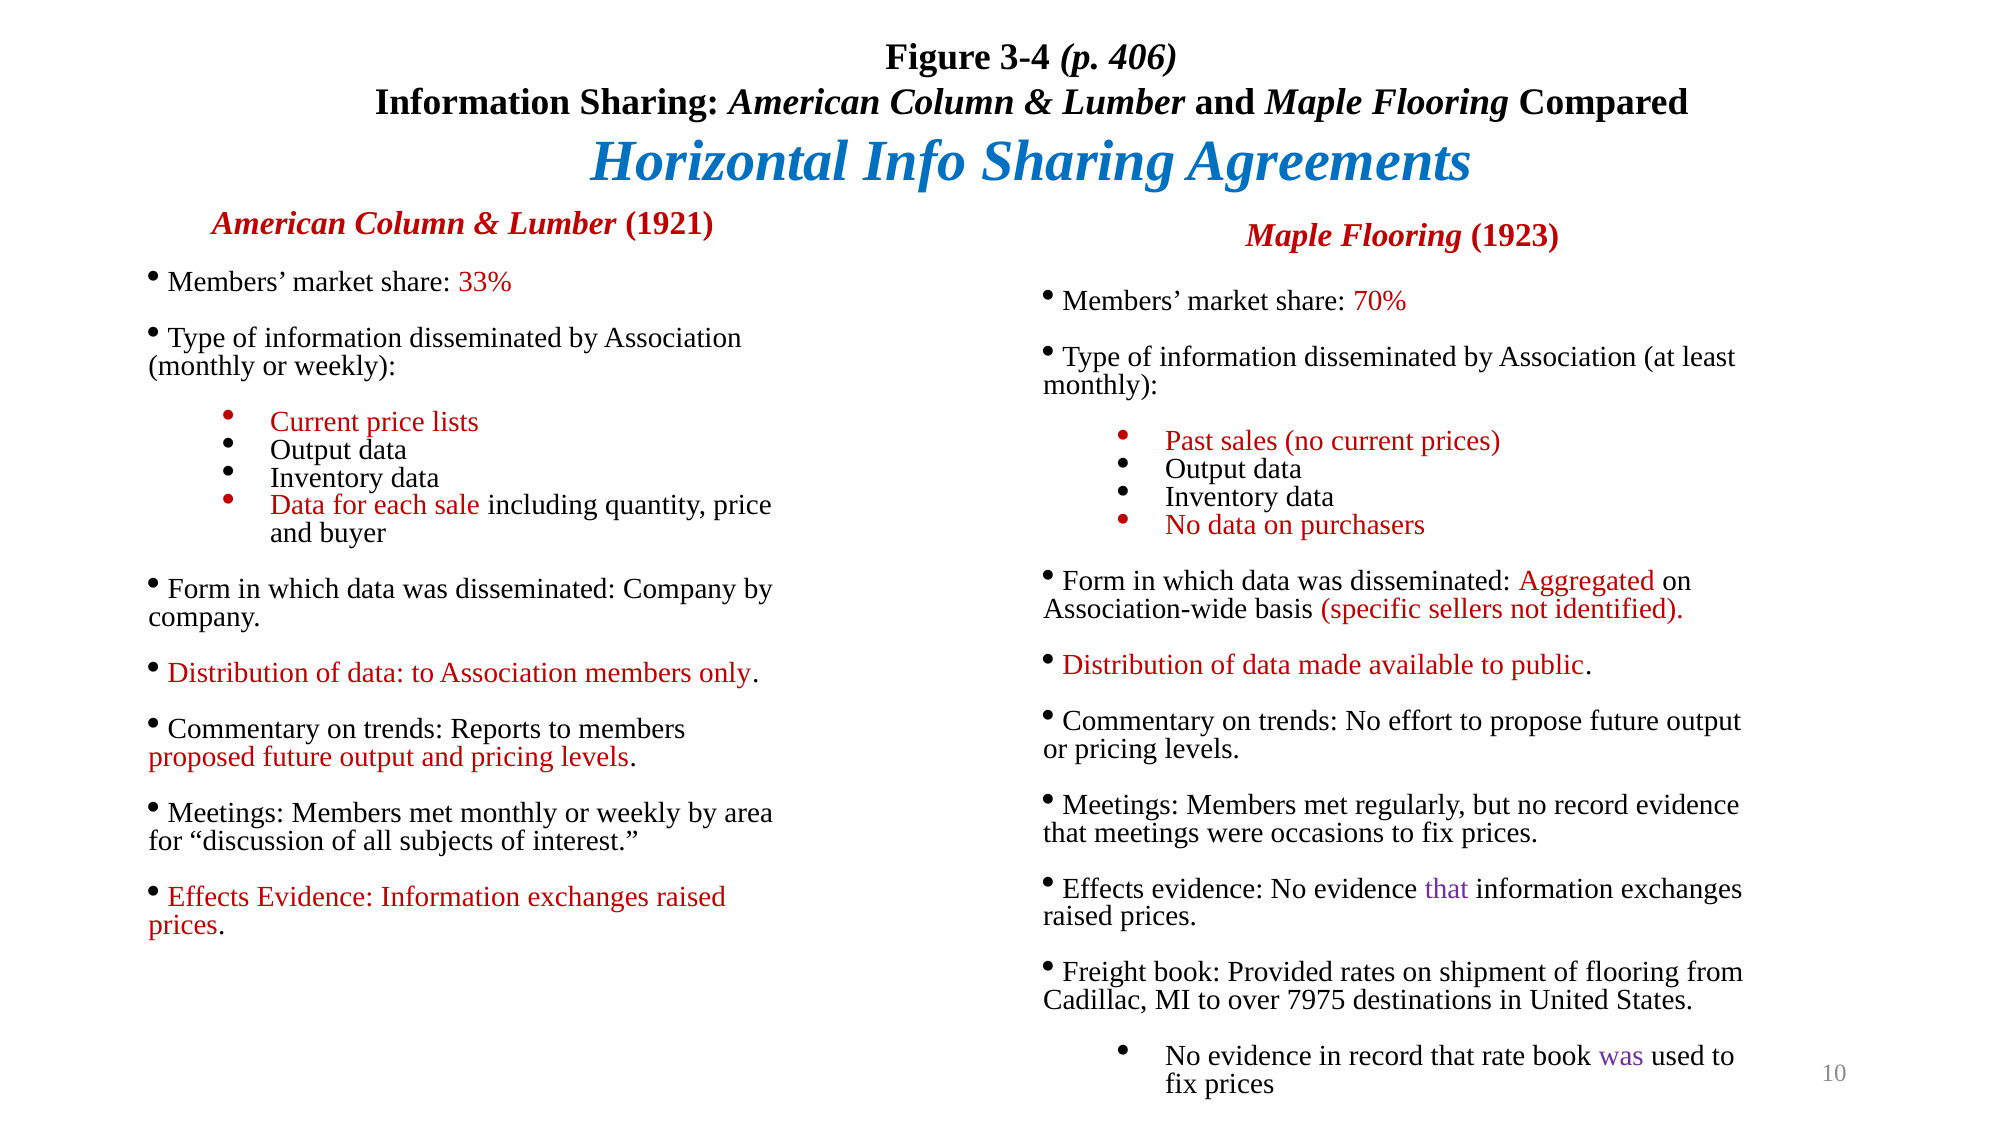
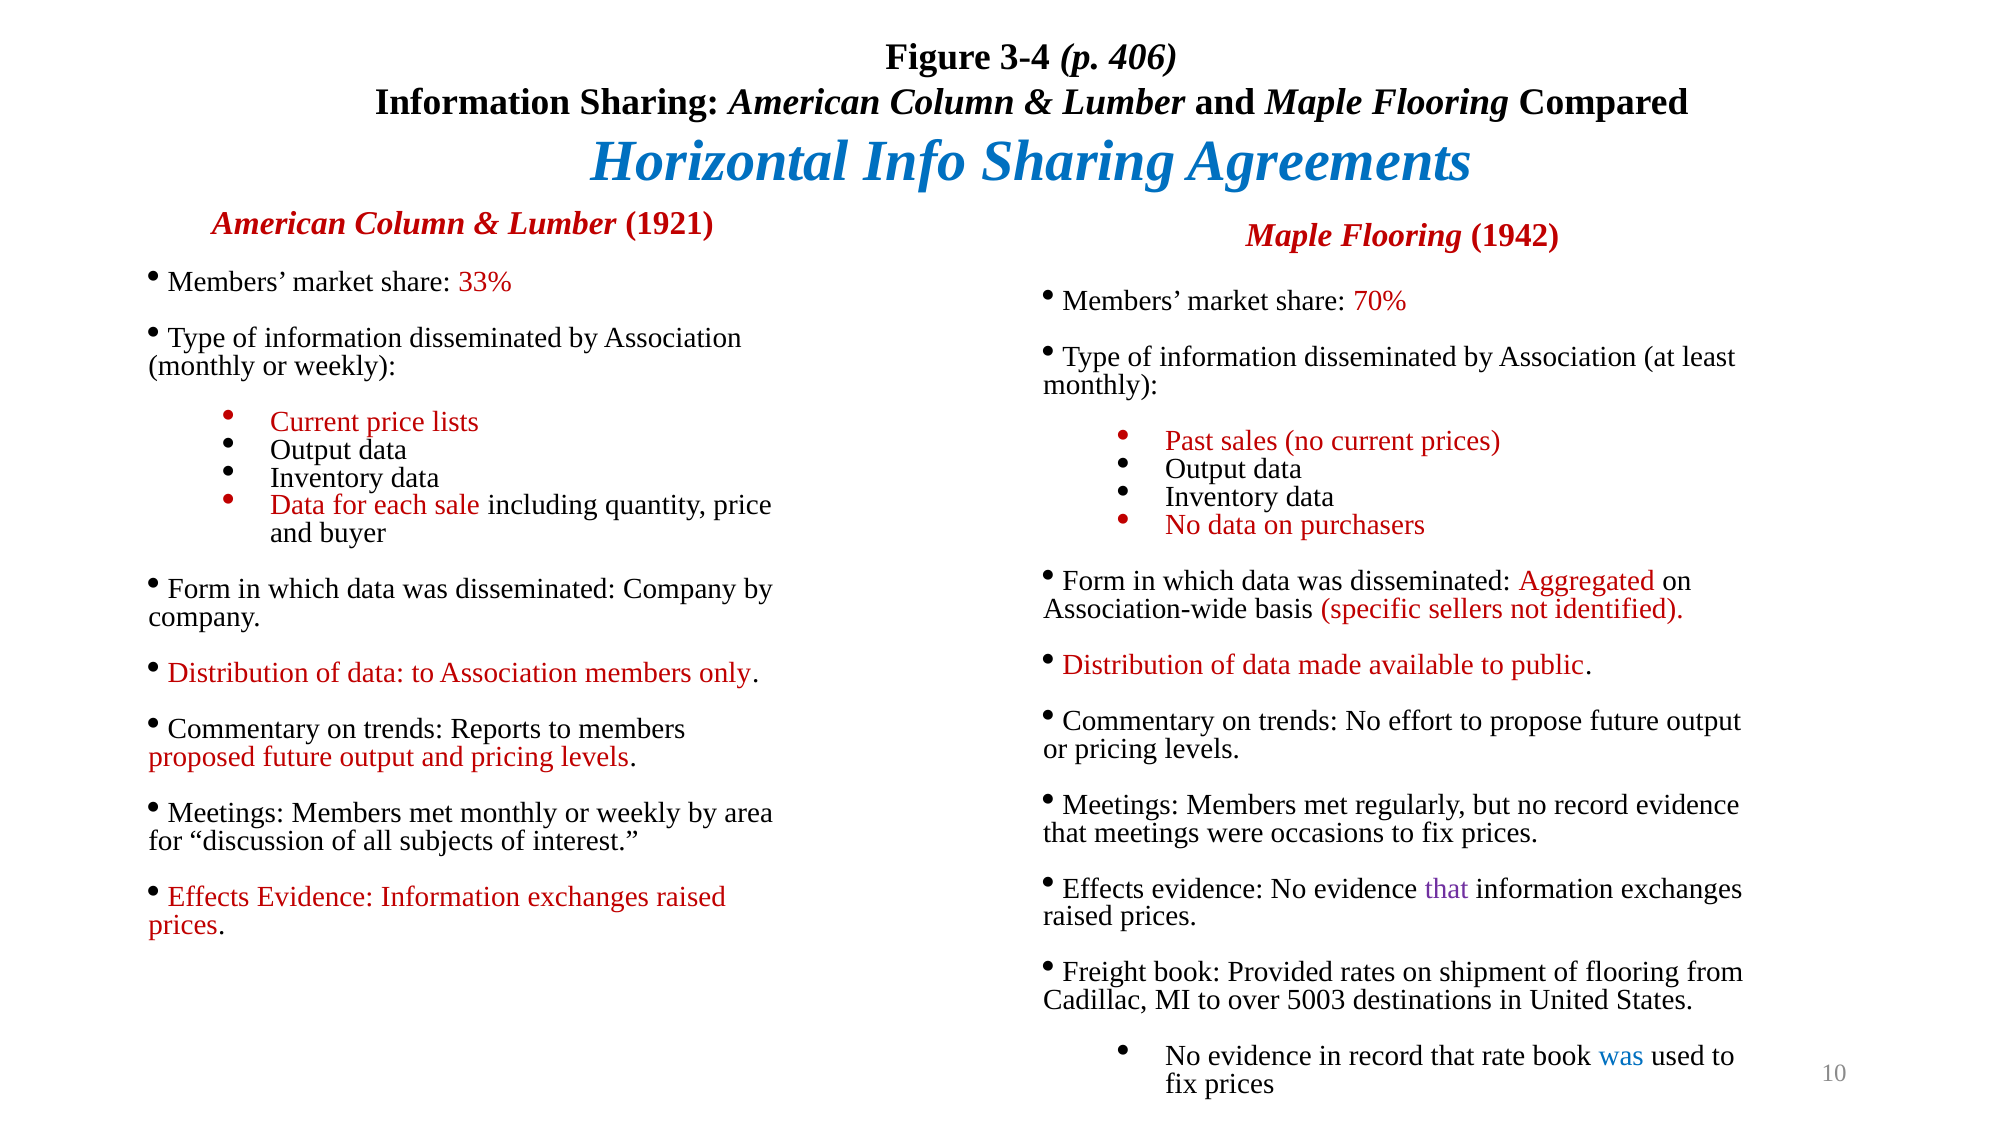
1923: 1923 -> 1942
7975: 7975 -> 5003
was at (1621, 1057) colour: purple -> blue
